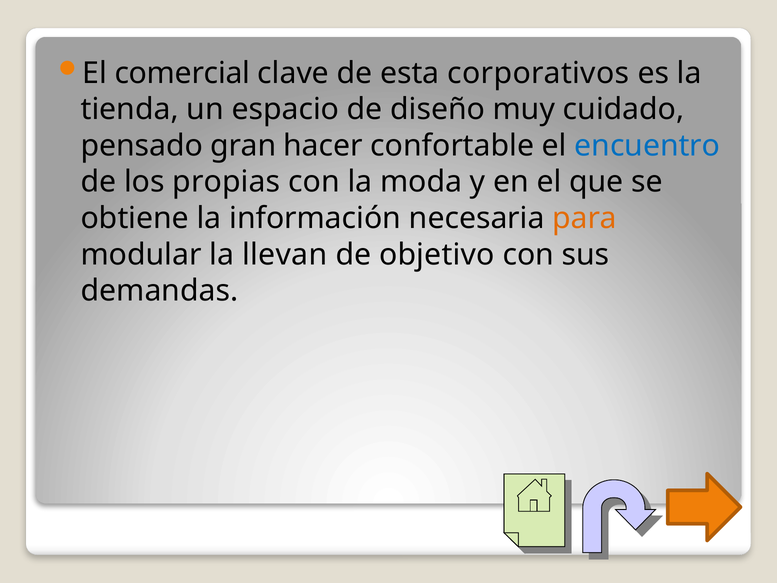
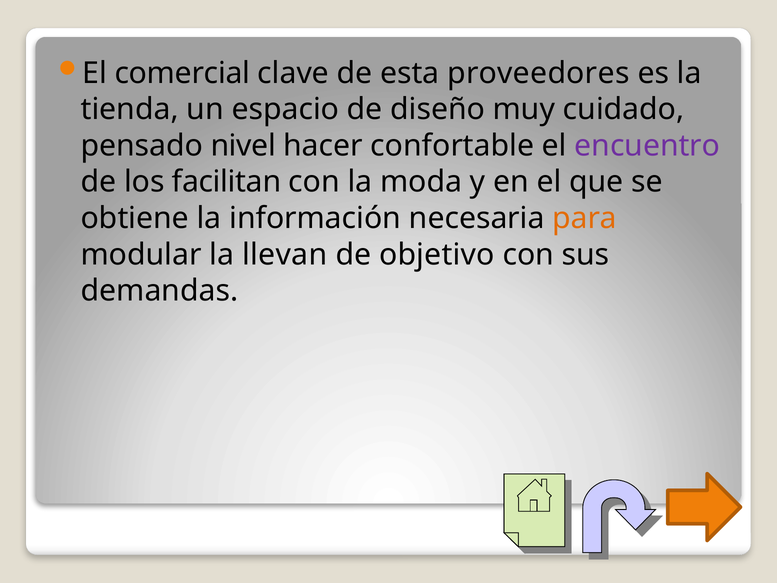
corporativos: corporativos -> proveedores
gran: gran -> nivel
encuentro colour: blue -> purple
propias: propias -> facilitan
